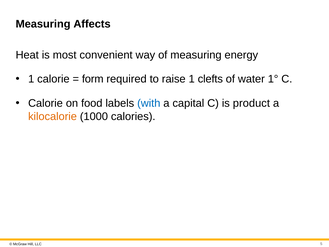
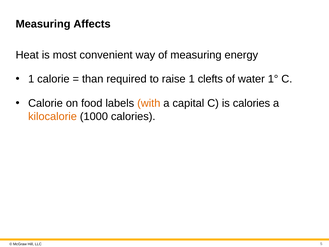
form: form -> than
with colour: blue -> orange
is product: product -> calories
